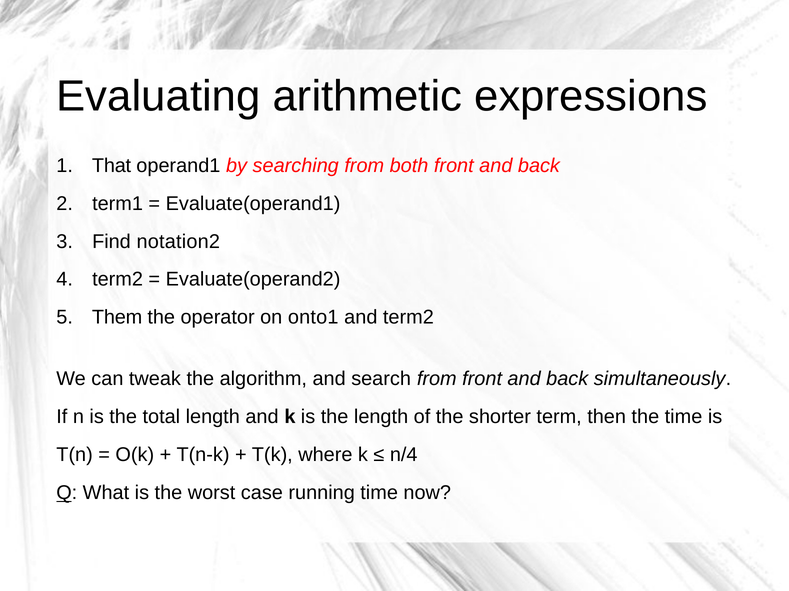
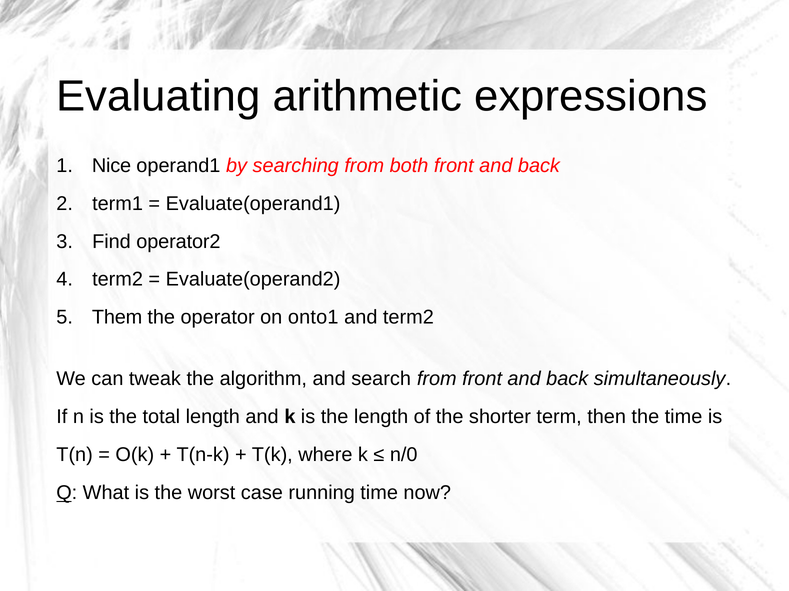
That: That -> Nice
notation2: notation2 -> operator2
n/4: n/4 -> n/0
